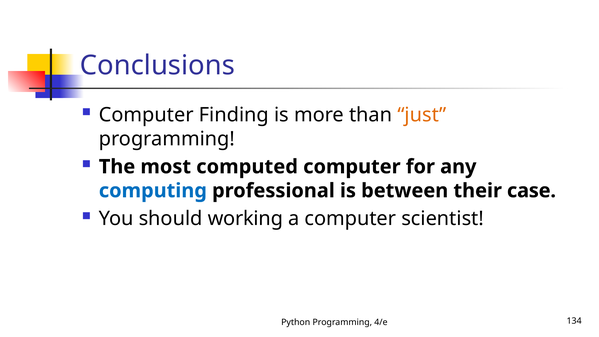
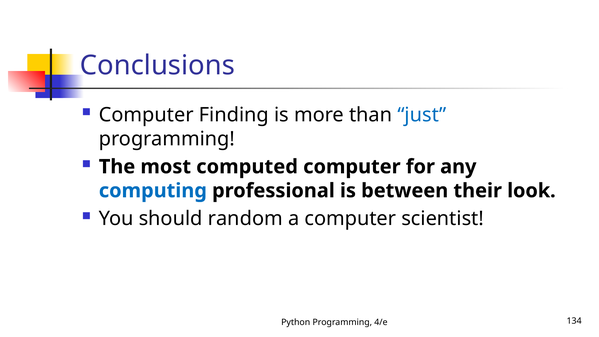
just colour: orange -> blue
case: case -> look
working: working -> random
